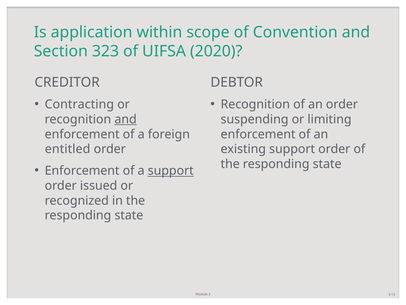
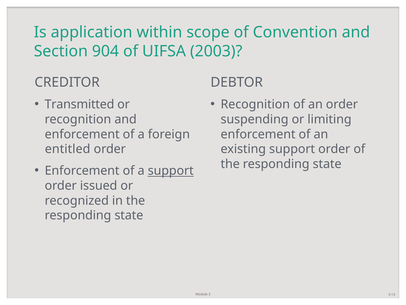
323: 323 -> 904
2020: 2020 -> 2003
Contracting: Contracting -> Transmitted
and at (126, 119) underline: present -> none
